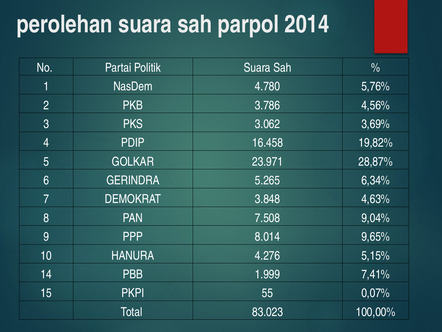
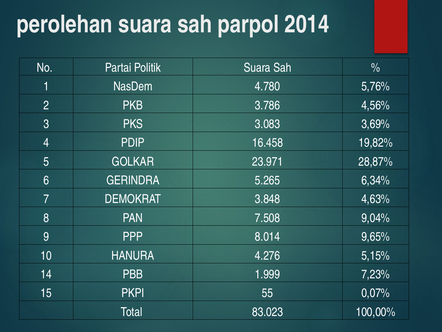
3.062: 3.062 -> 3.083
7,41%: 7,41% -> 7,23%
